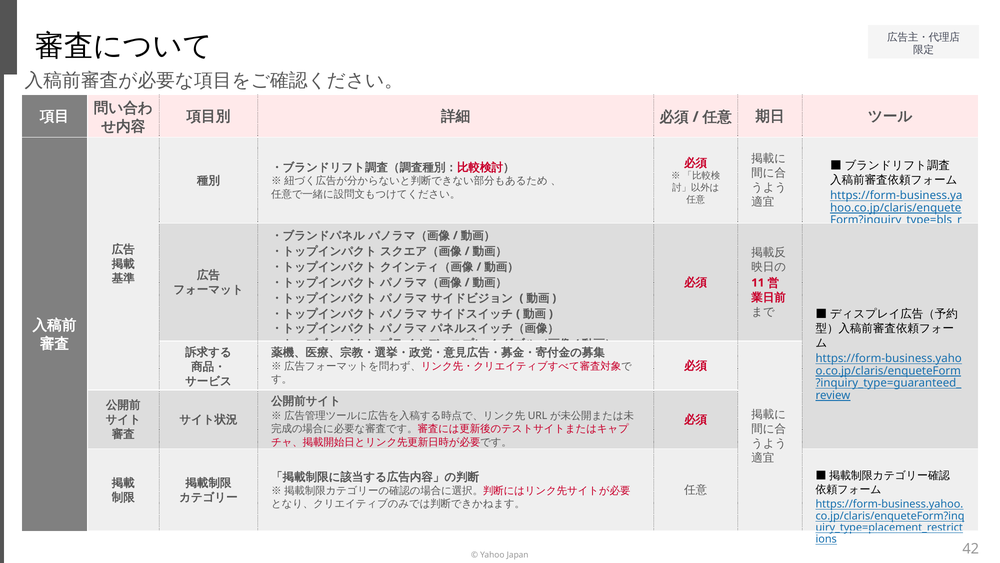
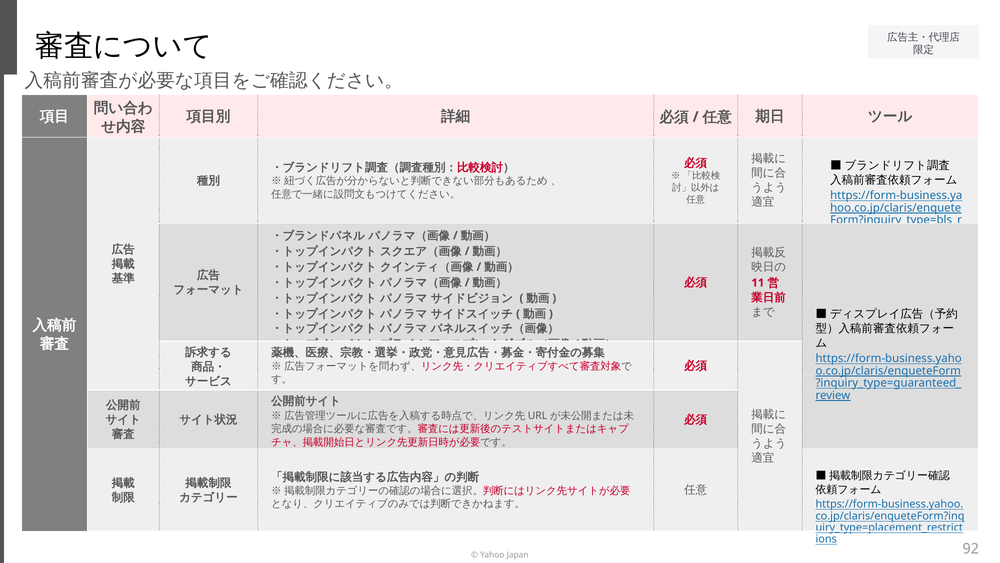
42: 42 -> 92
